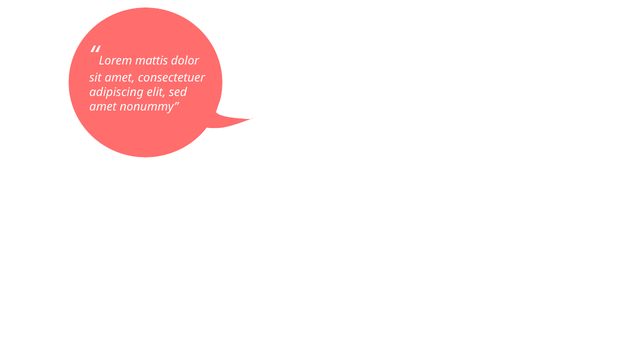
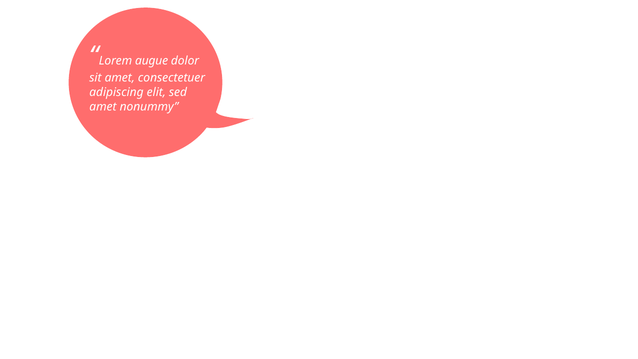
mattis: mattis -> augue
